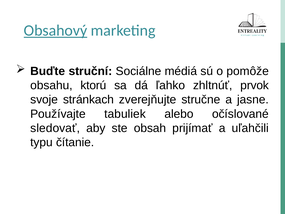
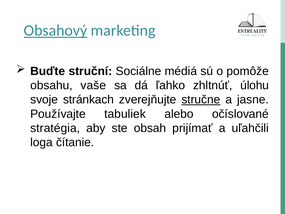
ktorú: ktorú -> vaše
prvok: prvok -> úlohu
stručne underline: none -> present
sledovať: sledovať -> stratégia
typu: typu -> loga
